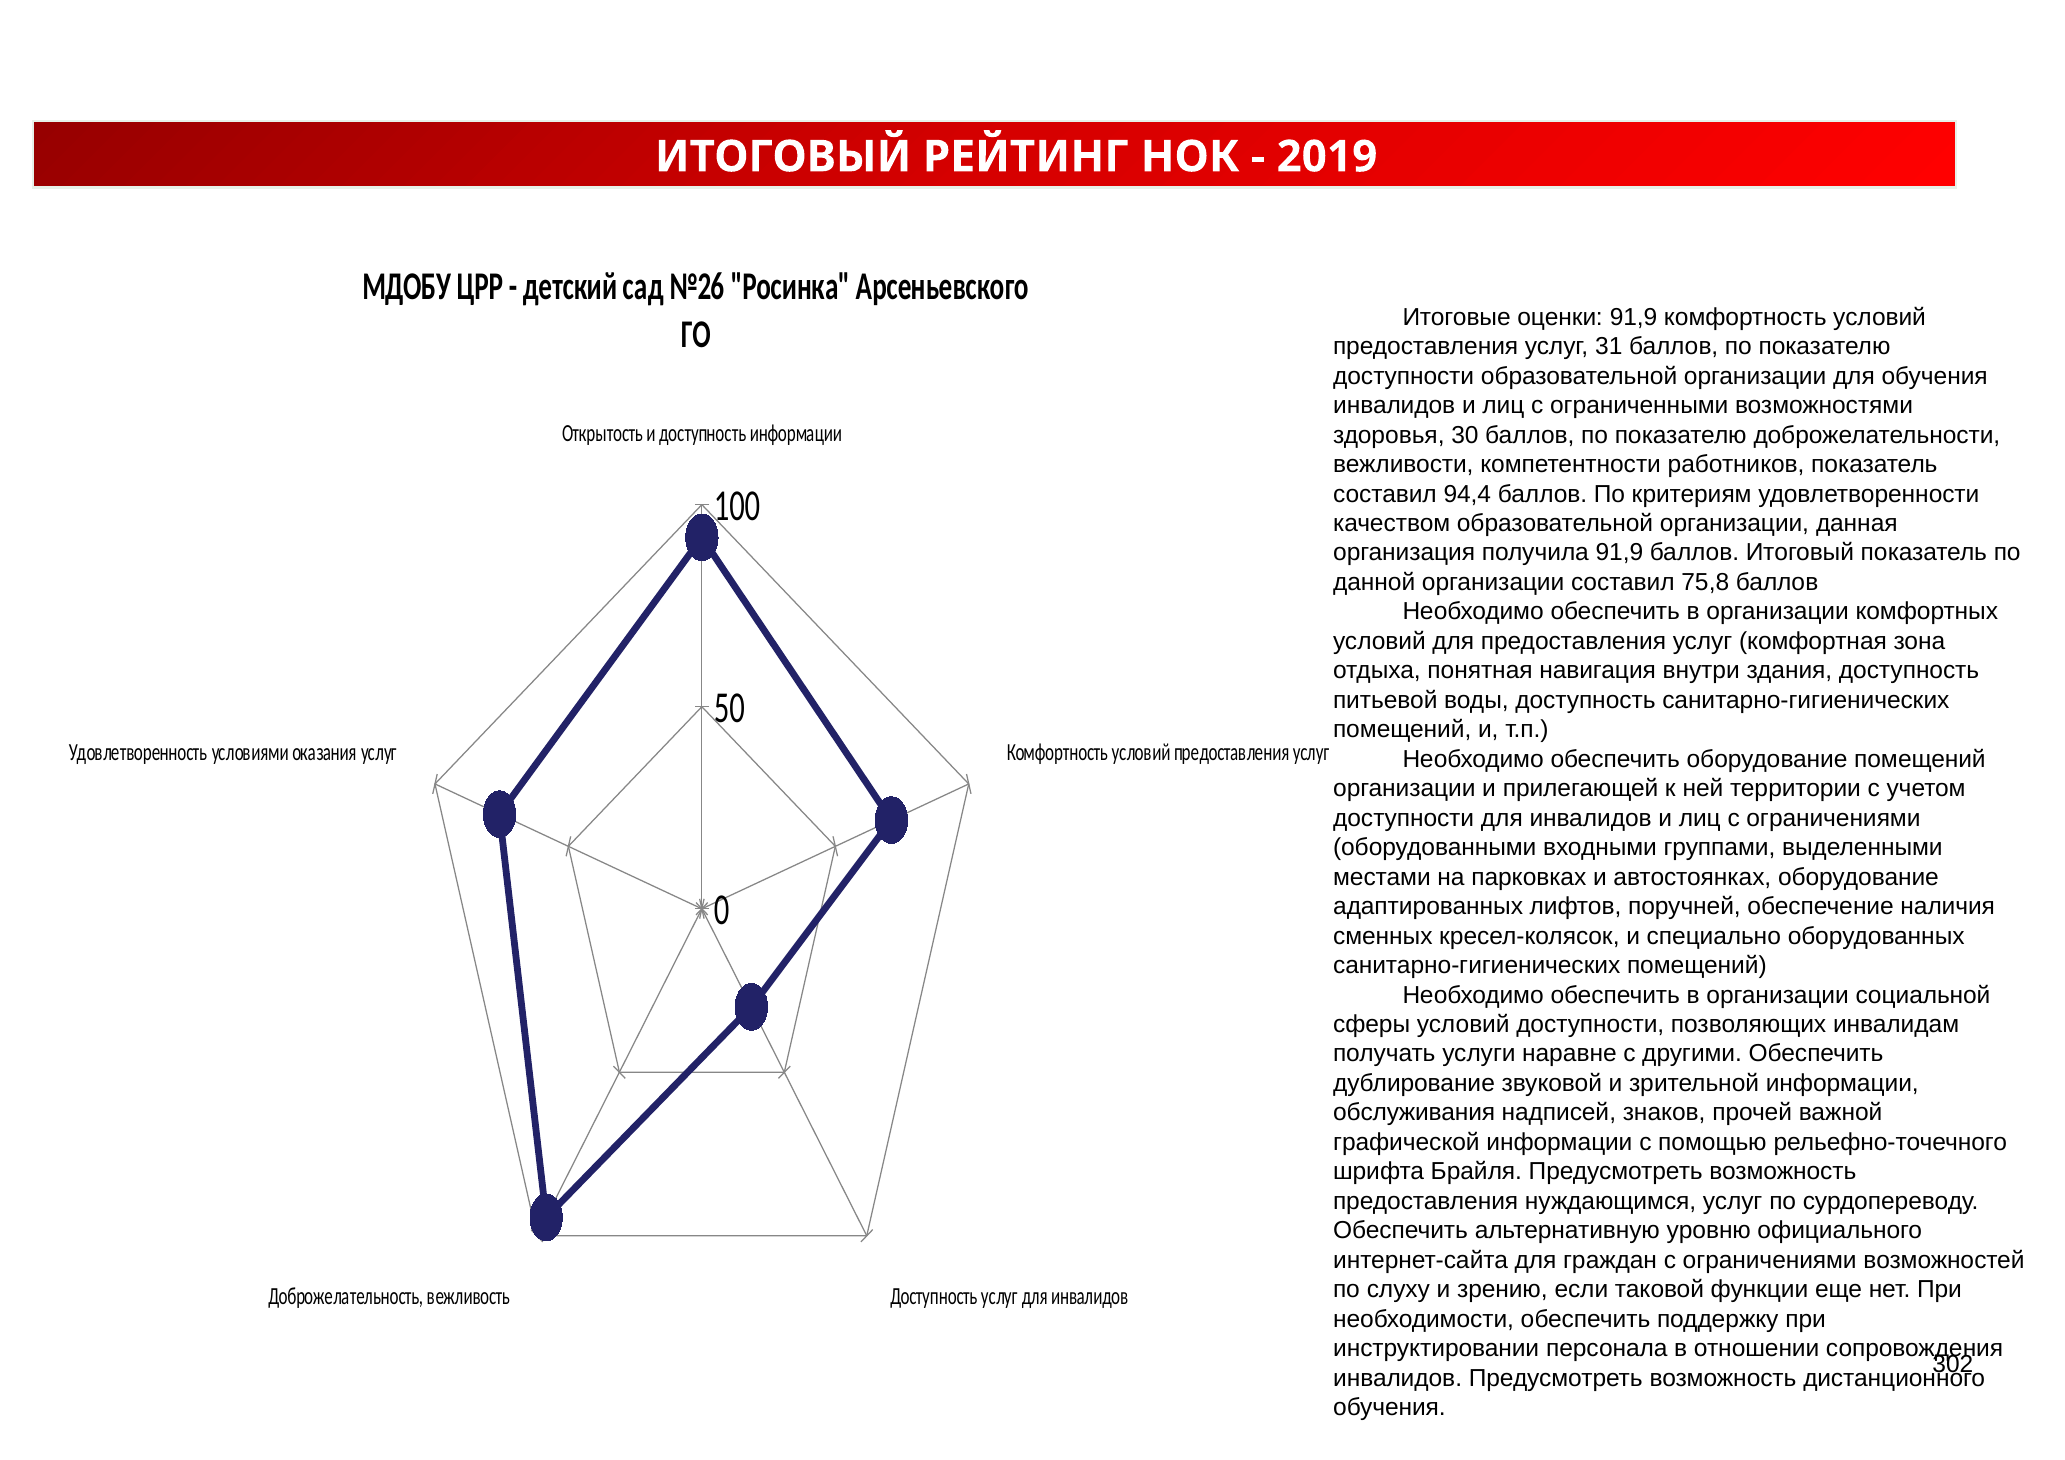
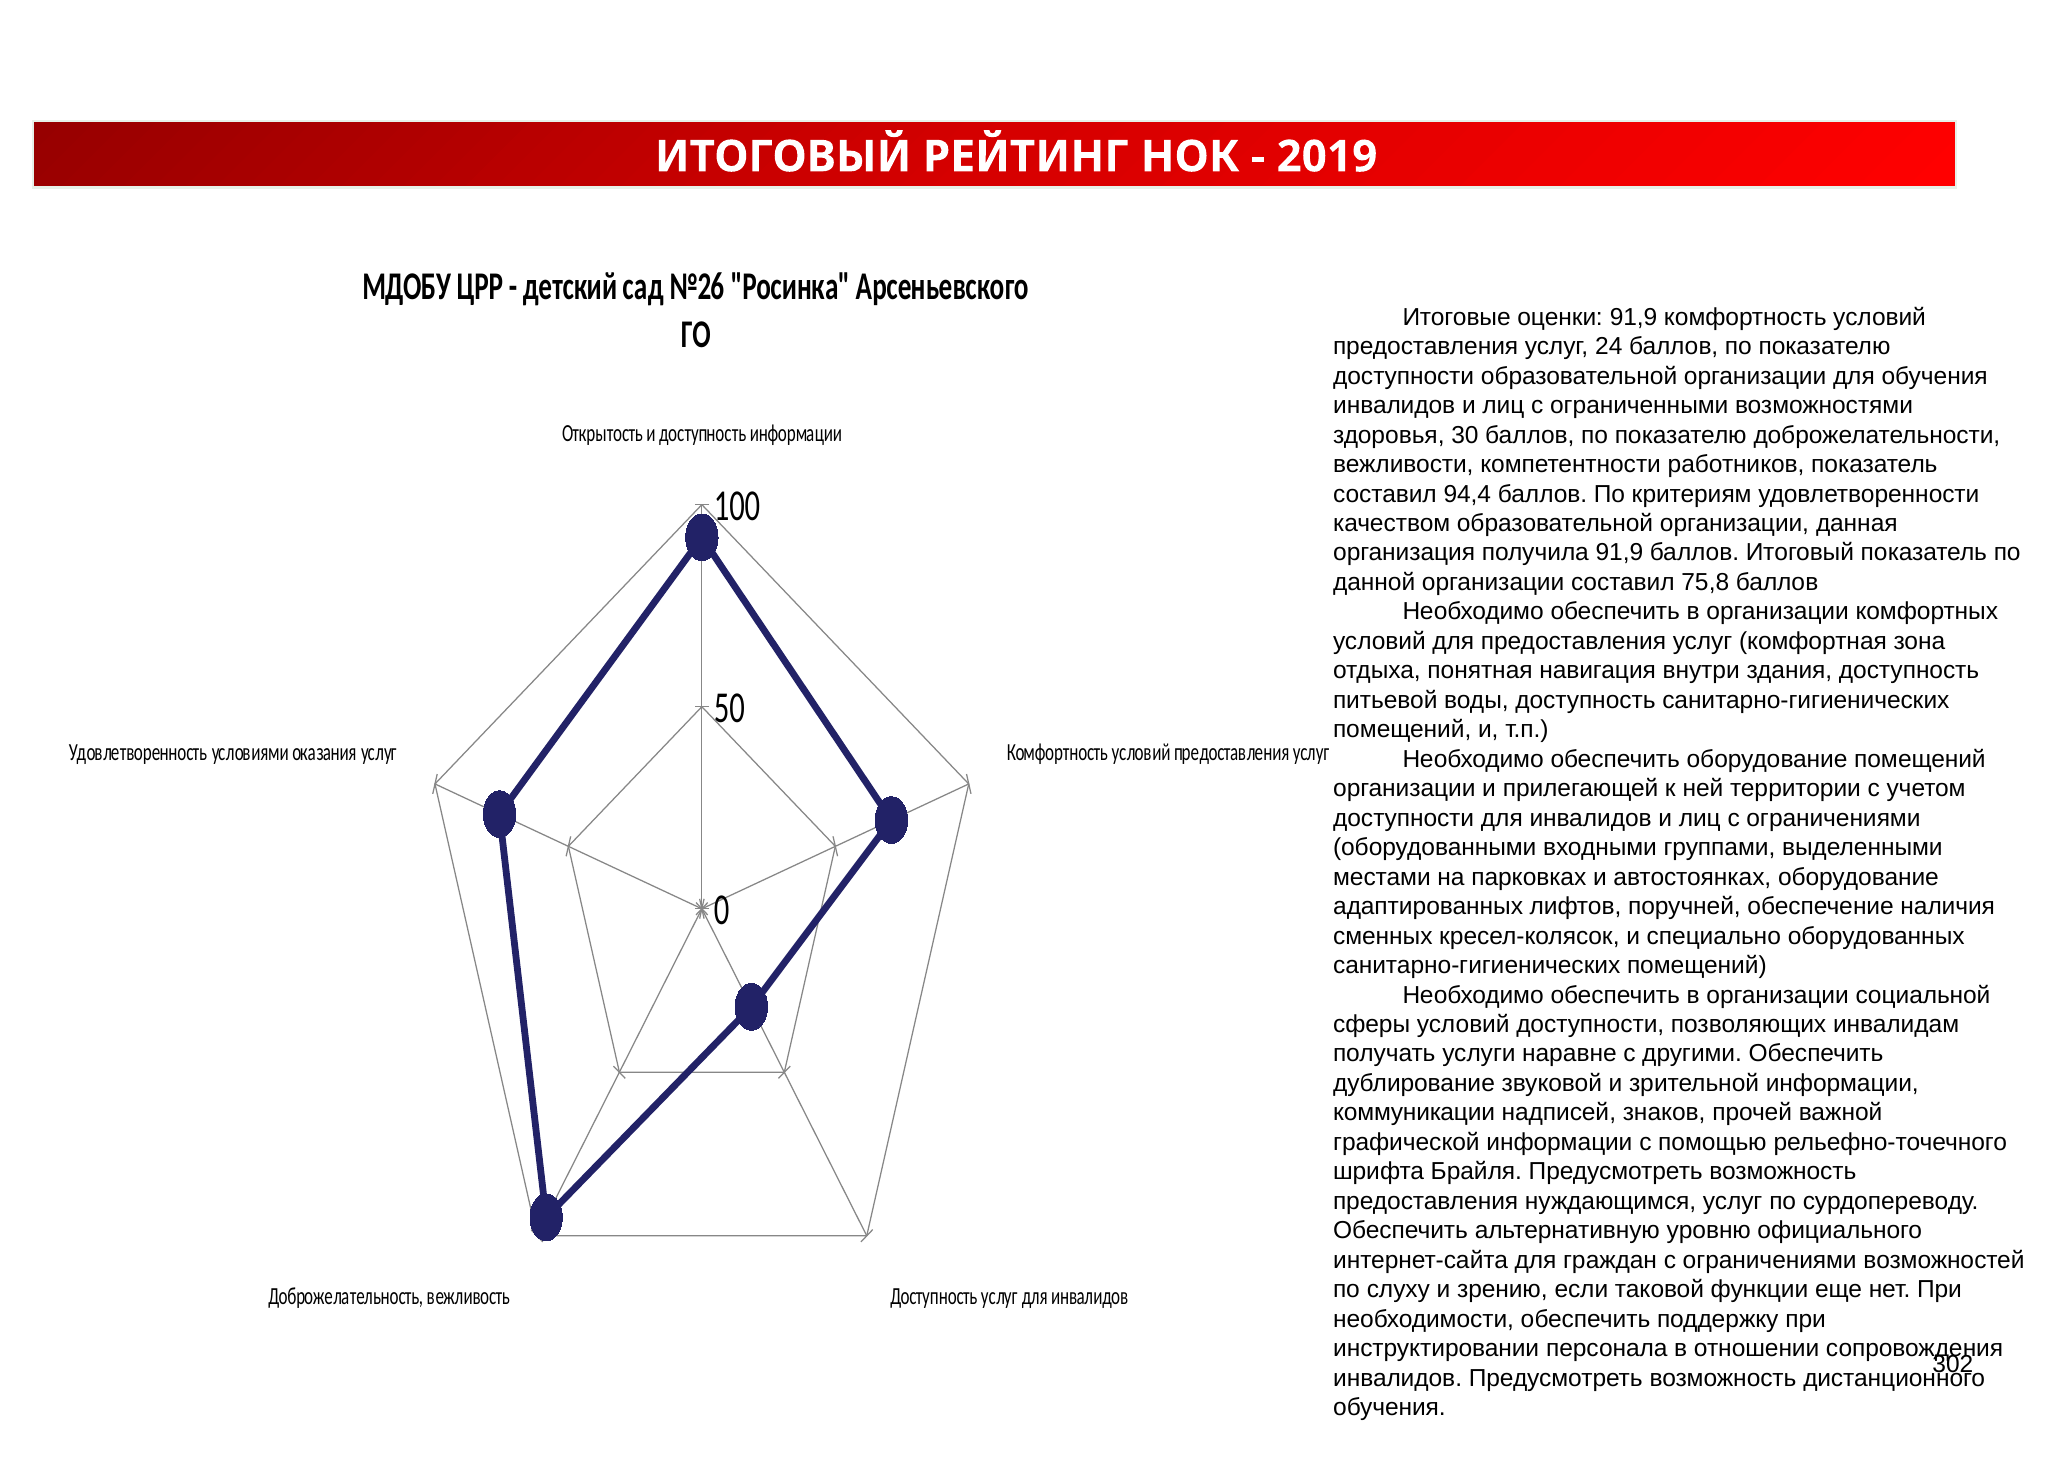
31: 31 -> 24
обслуживания: обслуживания -> коммуникации
